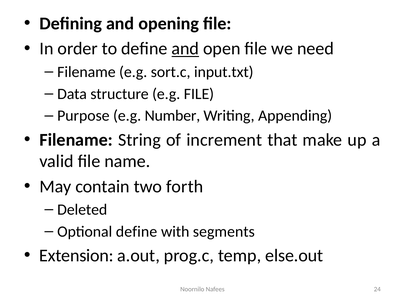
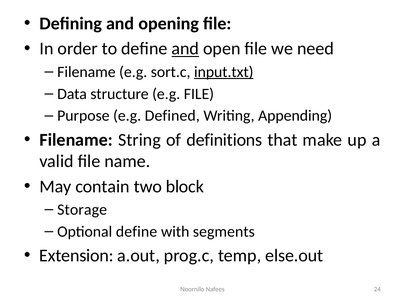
input.txt underline: none -> present
Number: Number -> Defined
increment: increment -> definitions
forth: forth -> block
Deleted: Deleted -> Storage
